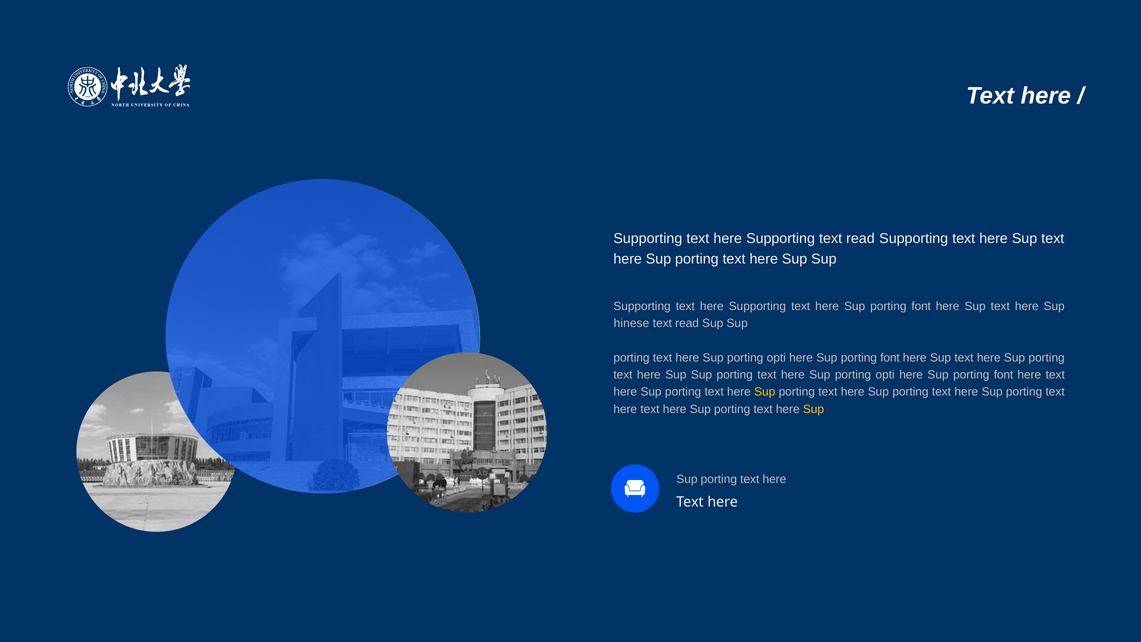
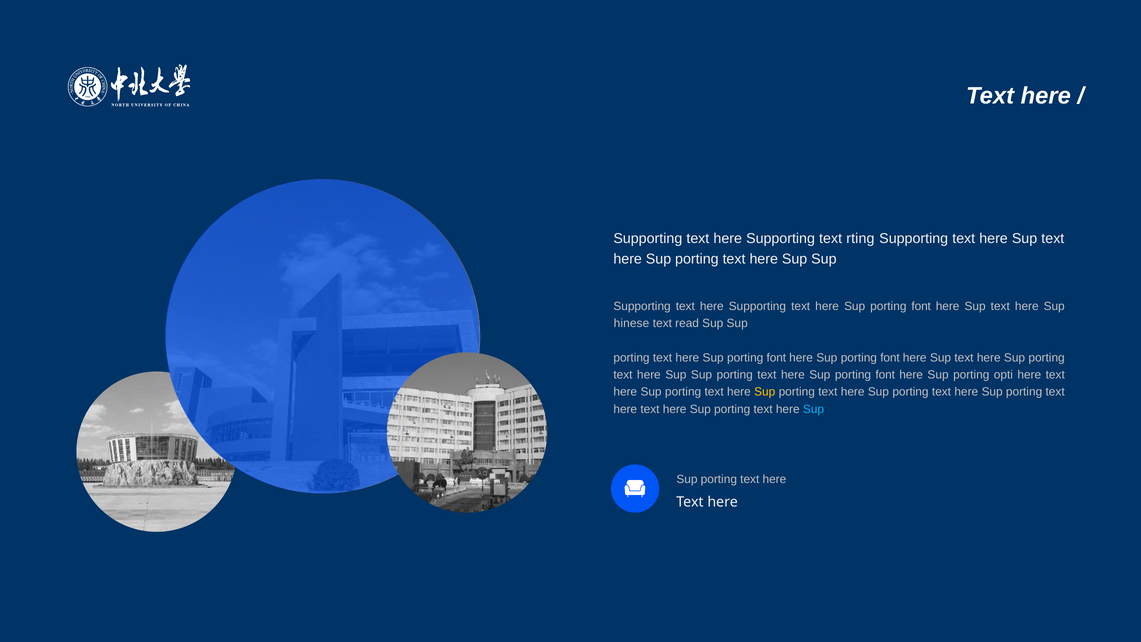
Supporting text read: read -> rting
opti at (776, 358): opti -> font
opti at (885, 375): opti -> font
font at (1003, 375): font -> opti
Sup at (813, 409) colour: yellow -> light blue
